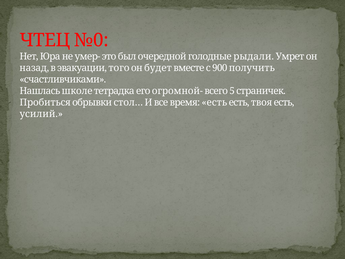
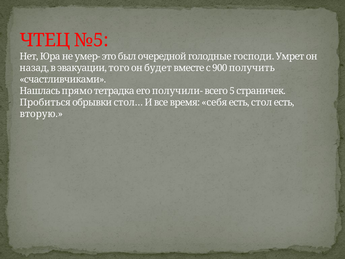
№0: №0 -> №5
рыдали: рыдали -> господи
школе: школе -> прямо
огромной-: огромной- -> получили-
время есть: есть -> себя
твоя: твоя -> стол
усилий: усилий -> вторую
